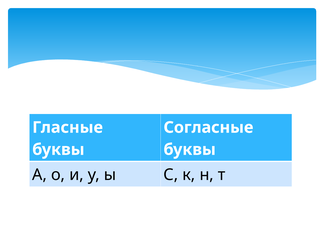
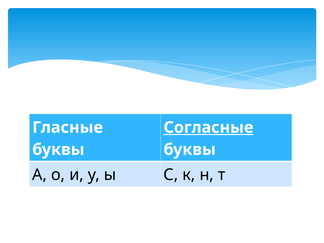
Согласные underline: none -> present
